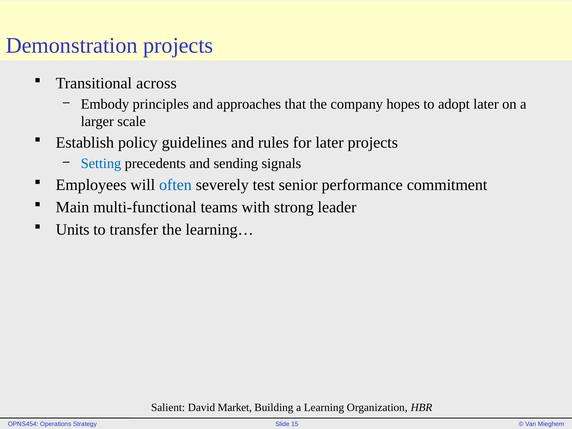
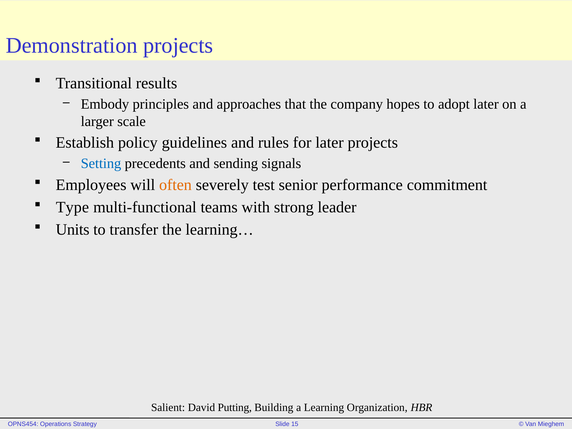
across: across -> results
often colour: blue -> orange
Main: Main -> Type
Market: Market -> Putting
